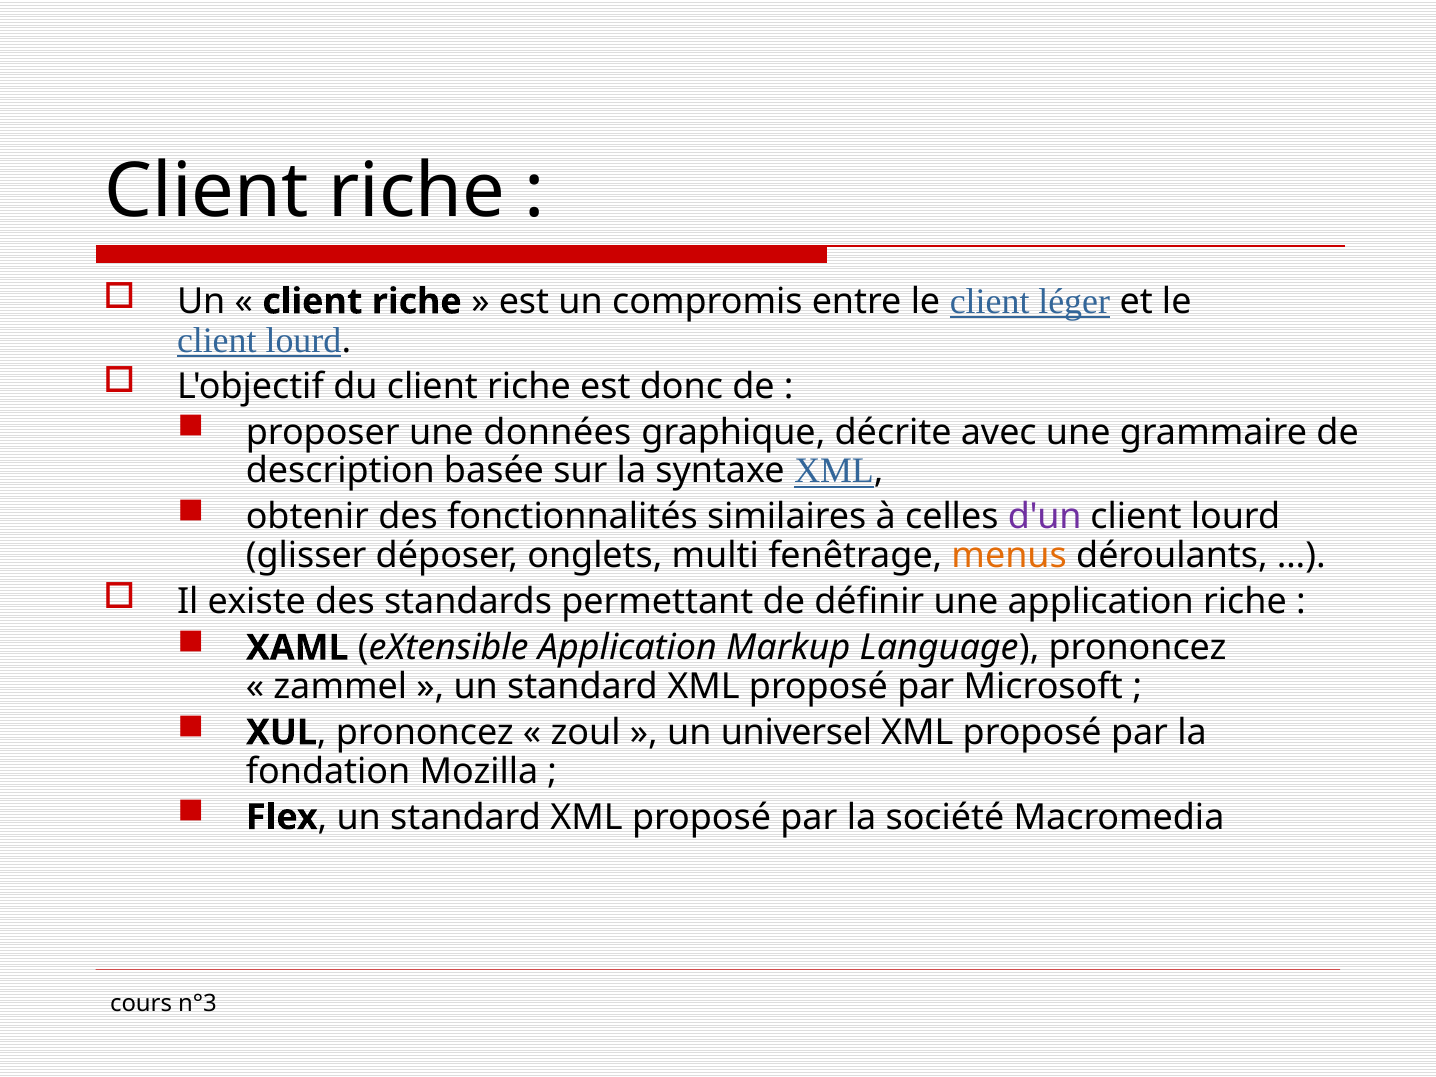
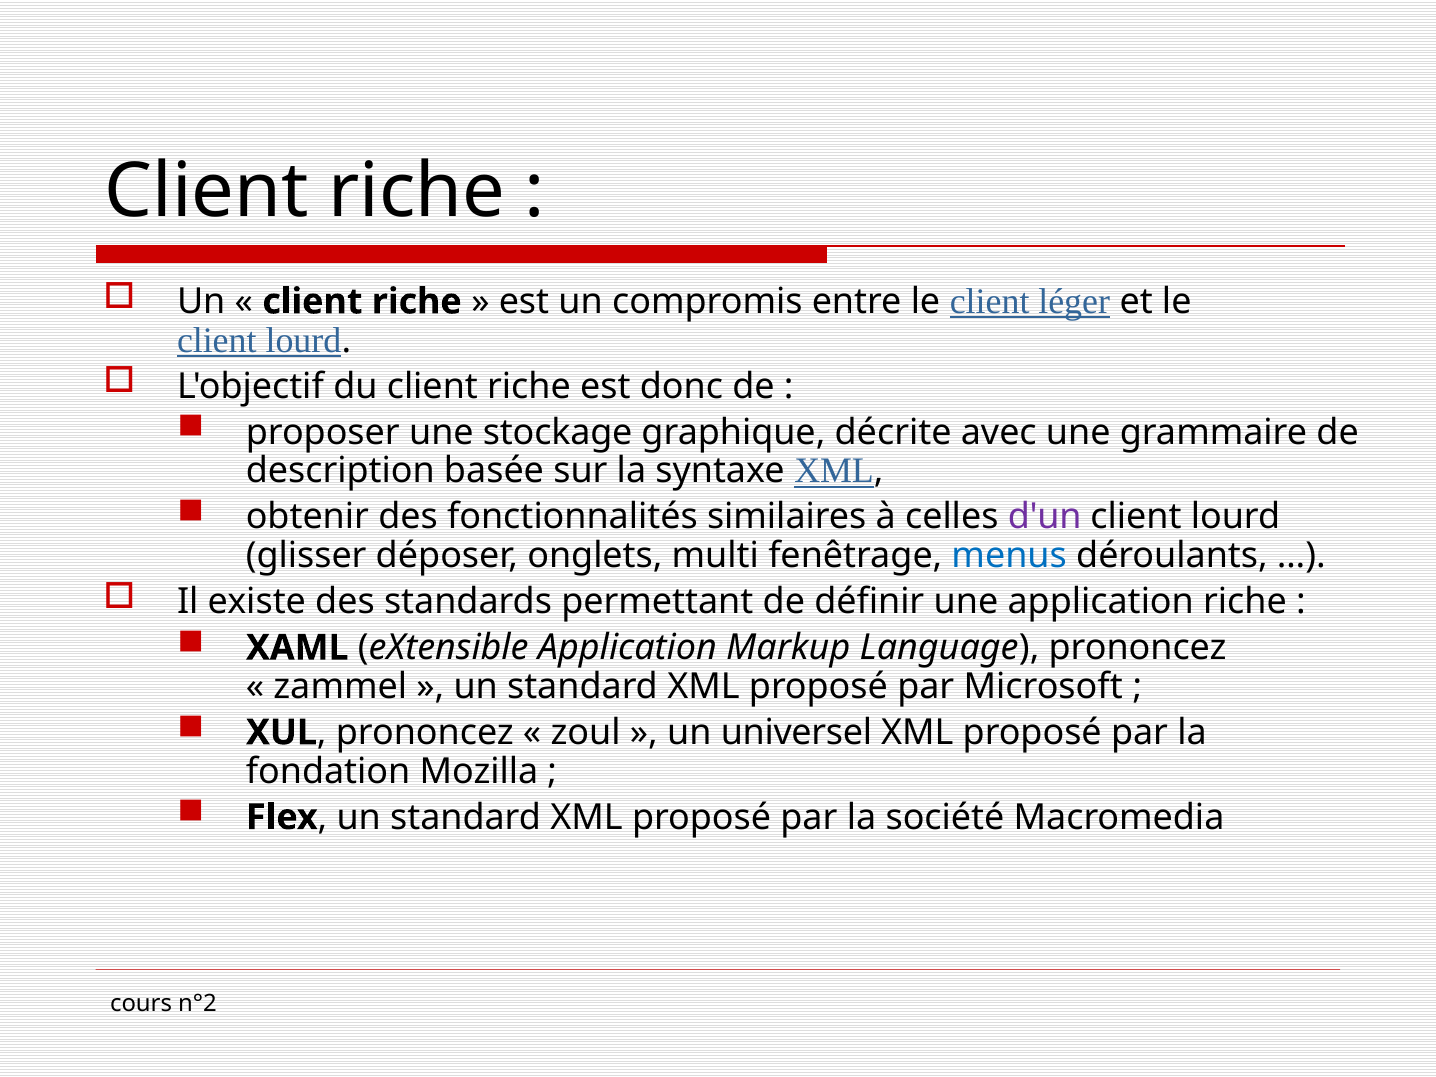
données: données -> stockage
menus colour: orange -> blue
n°3: n°3 -> n°2
